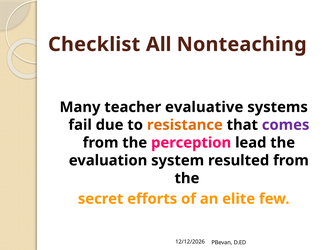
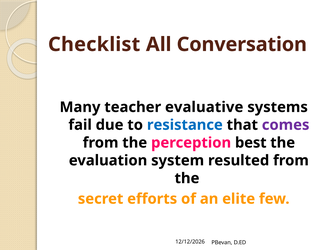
Nonteaching: Nonteaching -> Conversation
resistance colour: orange -> blue
lead: lead -> best
